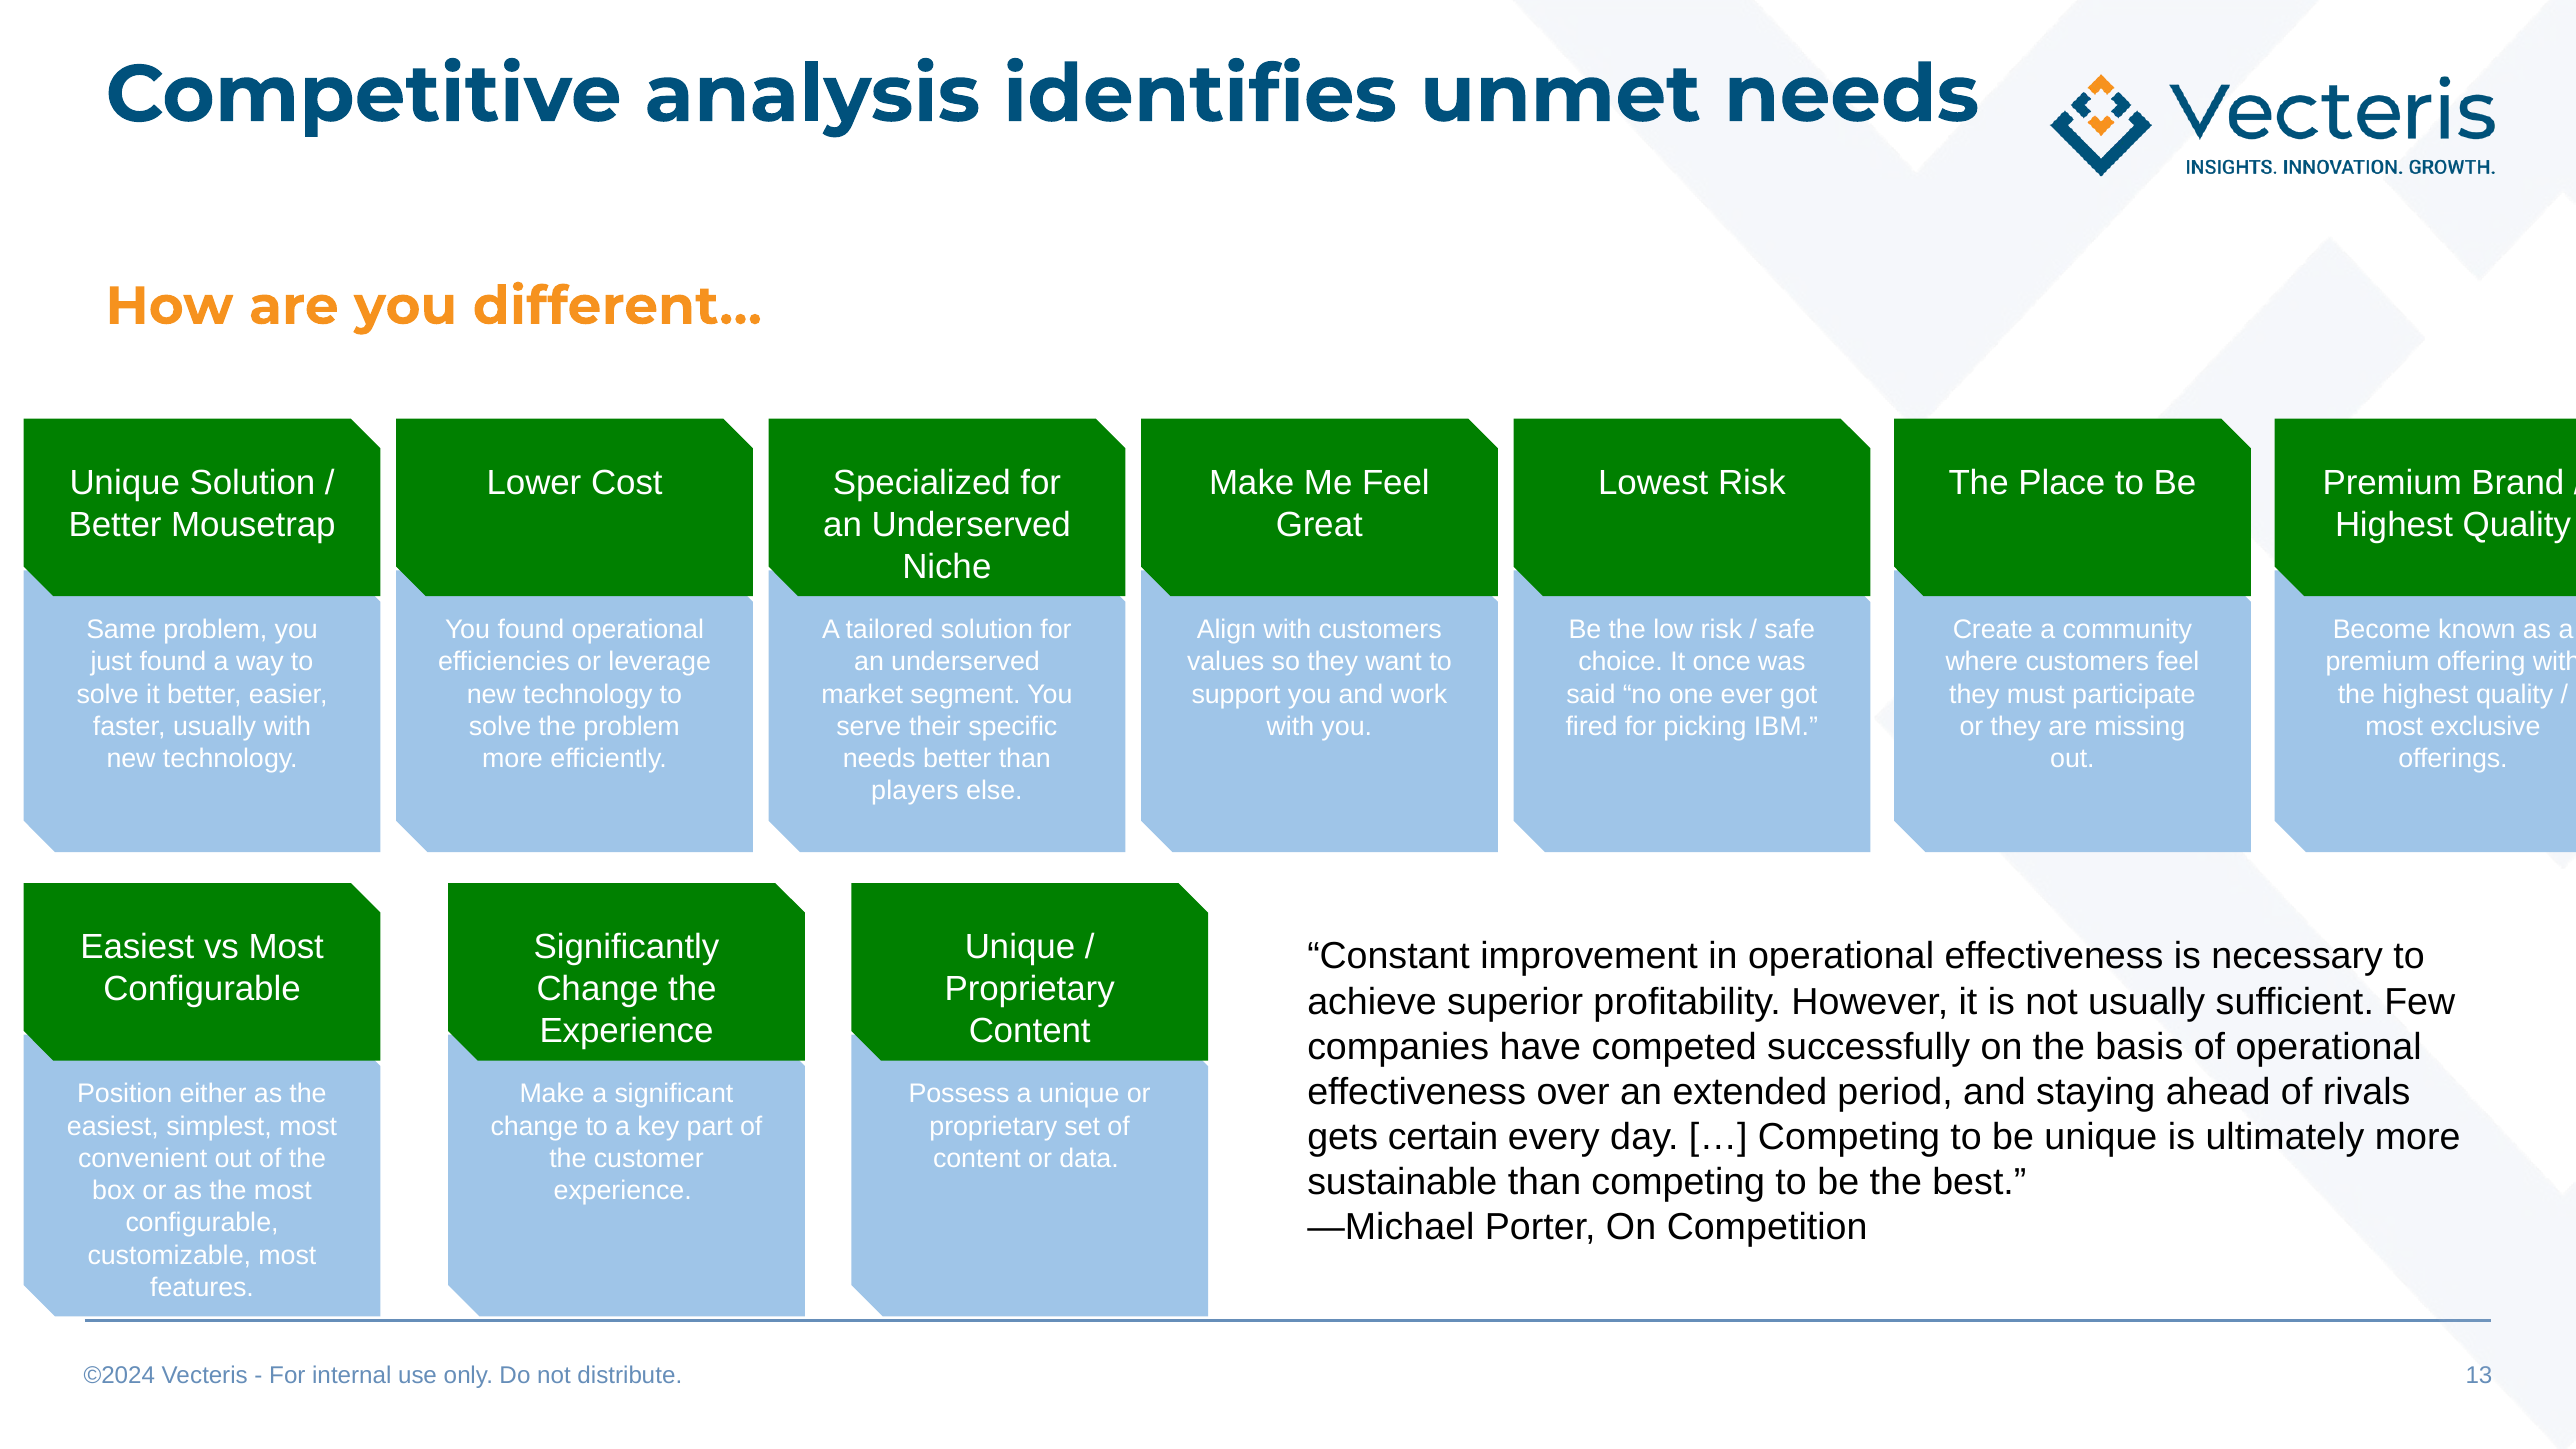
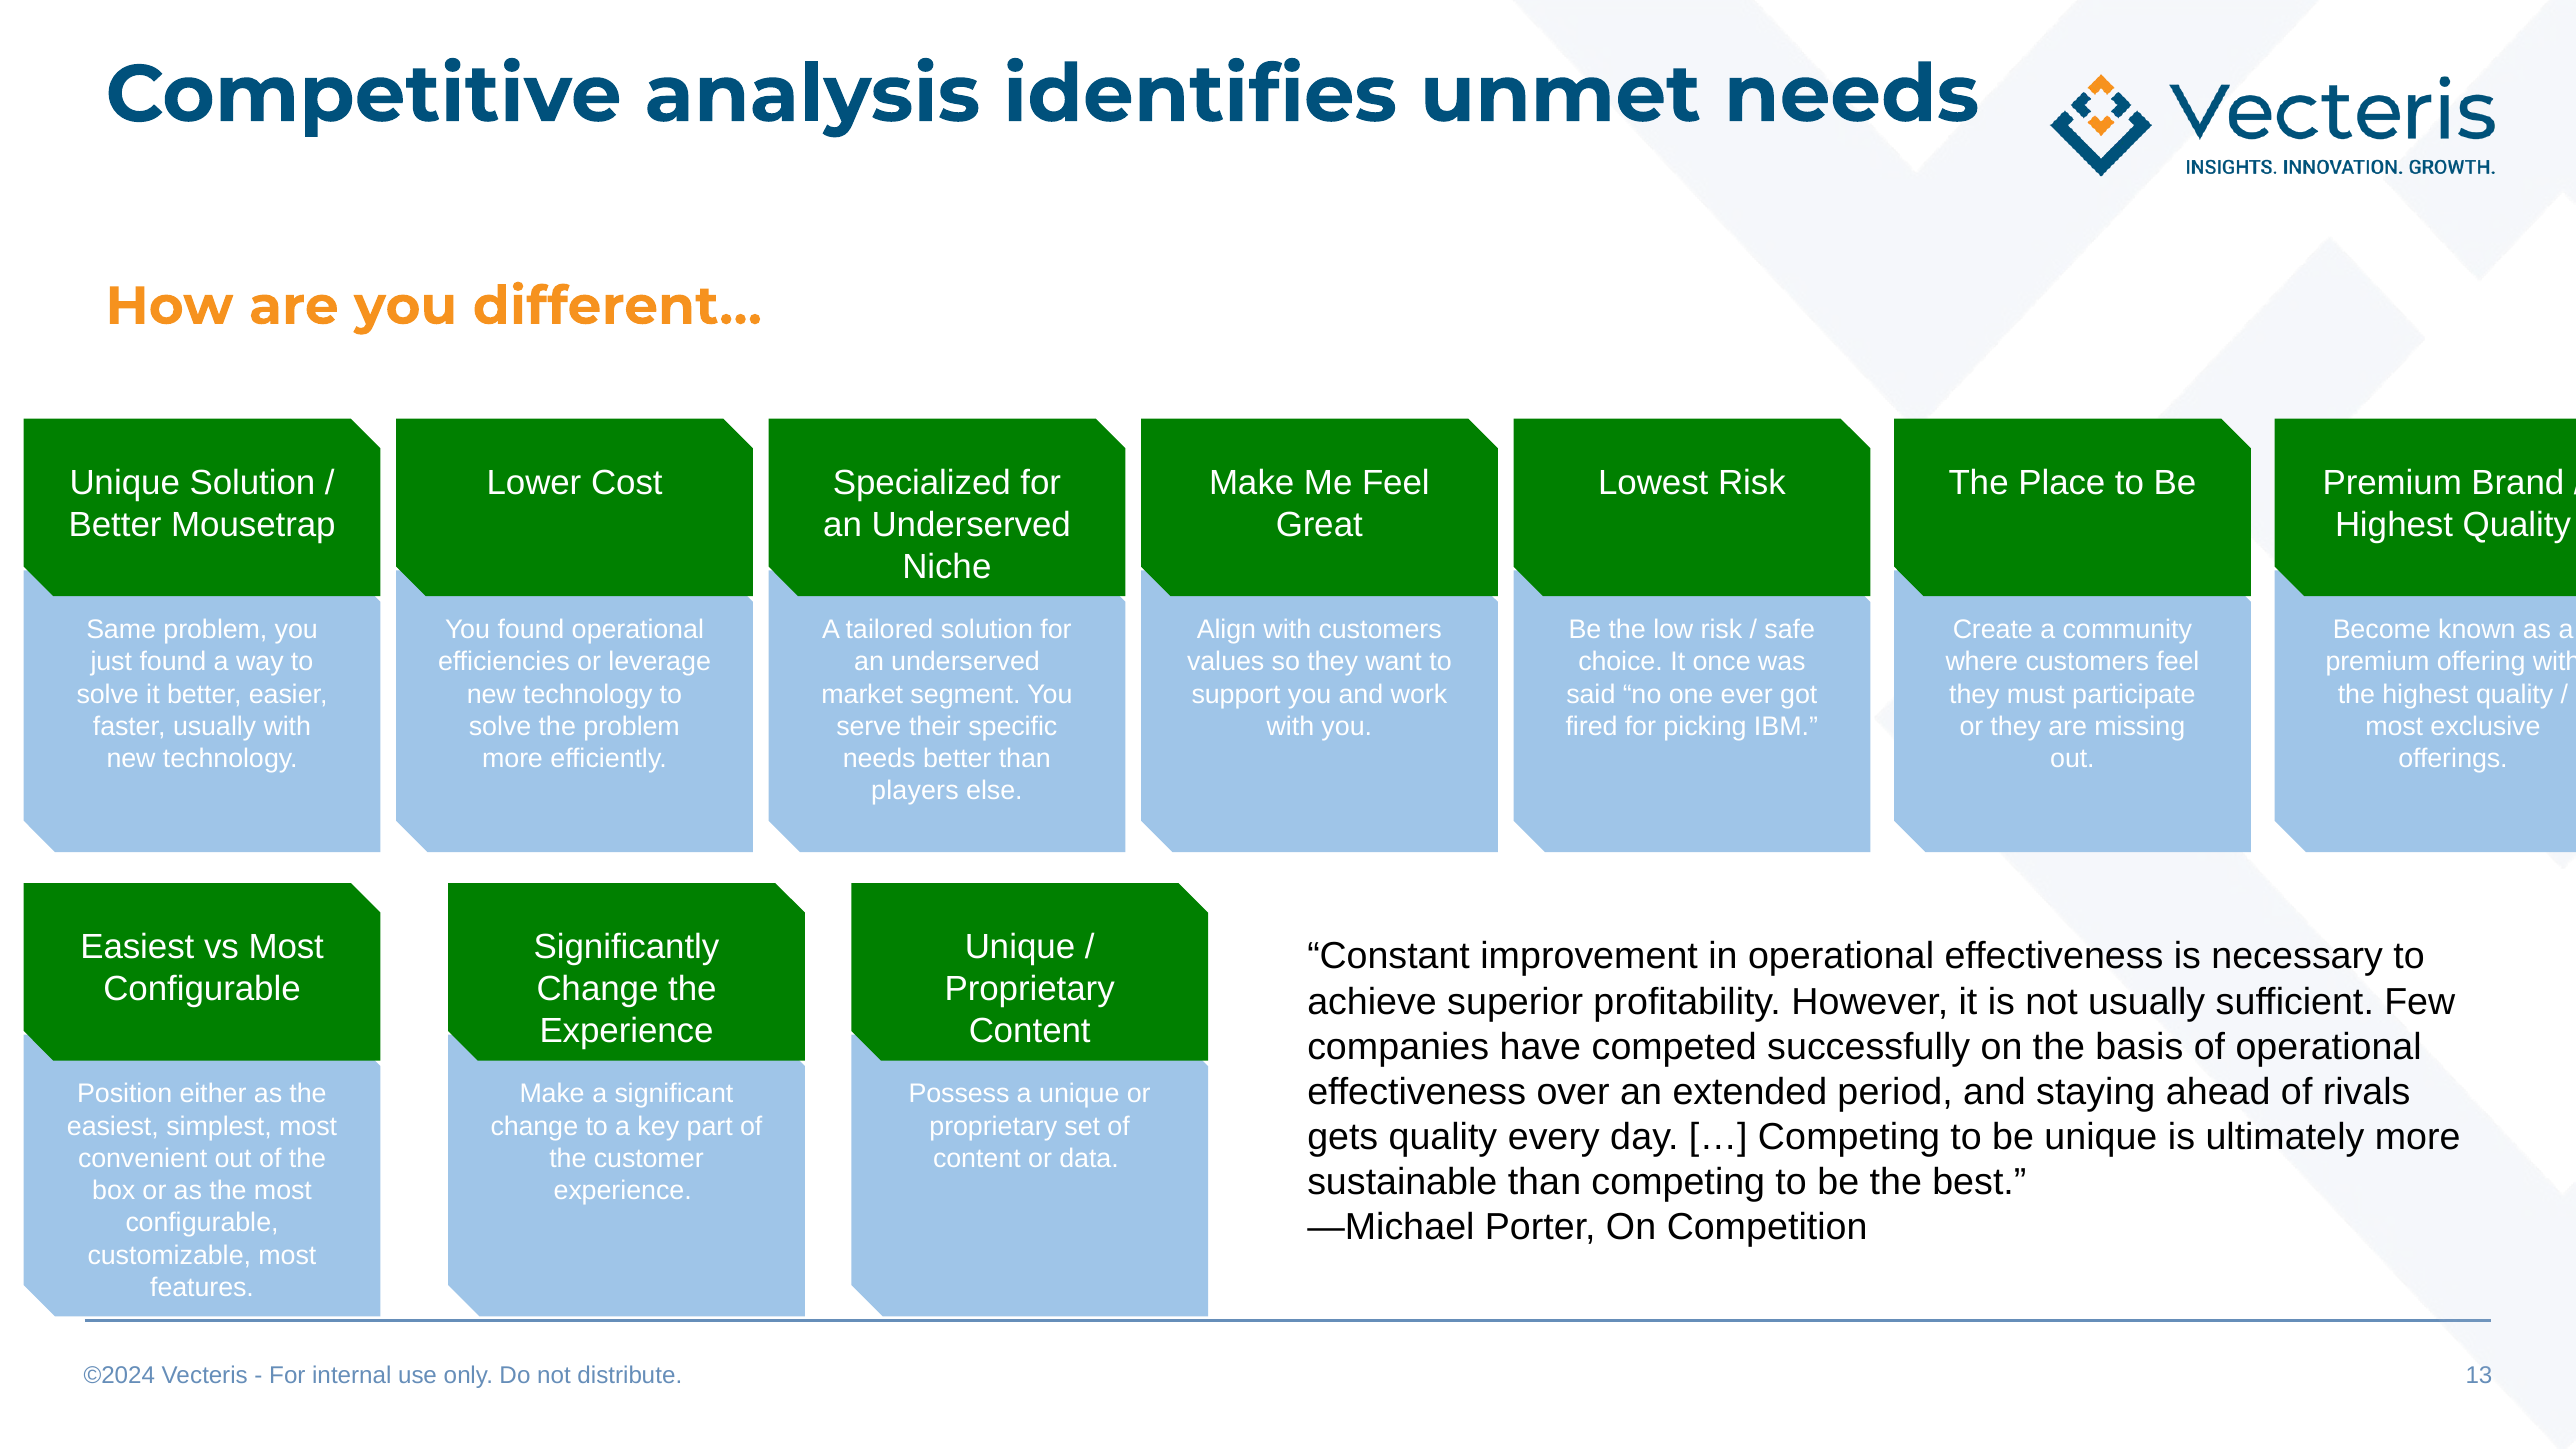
gets certain: certain -> quality
